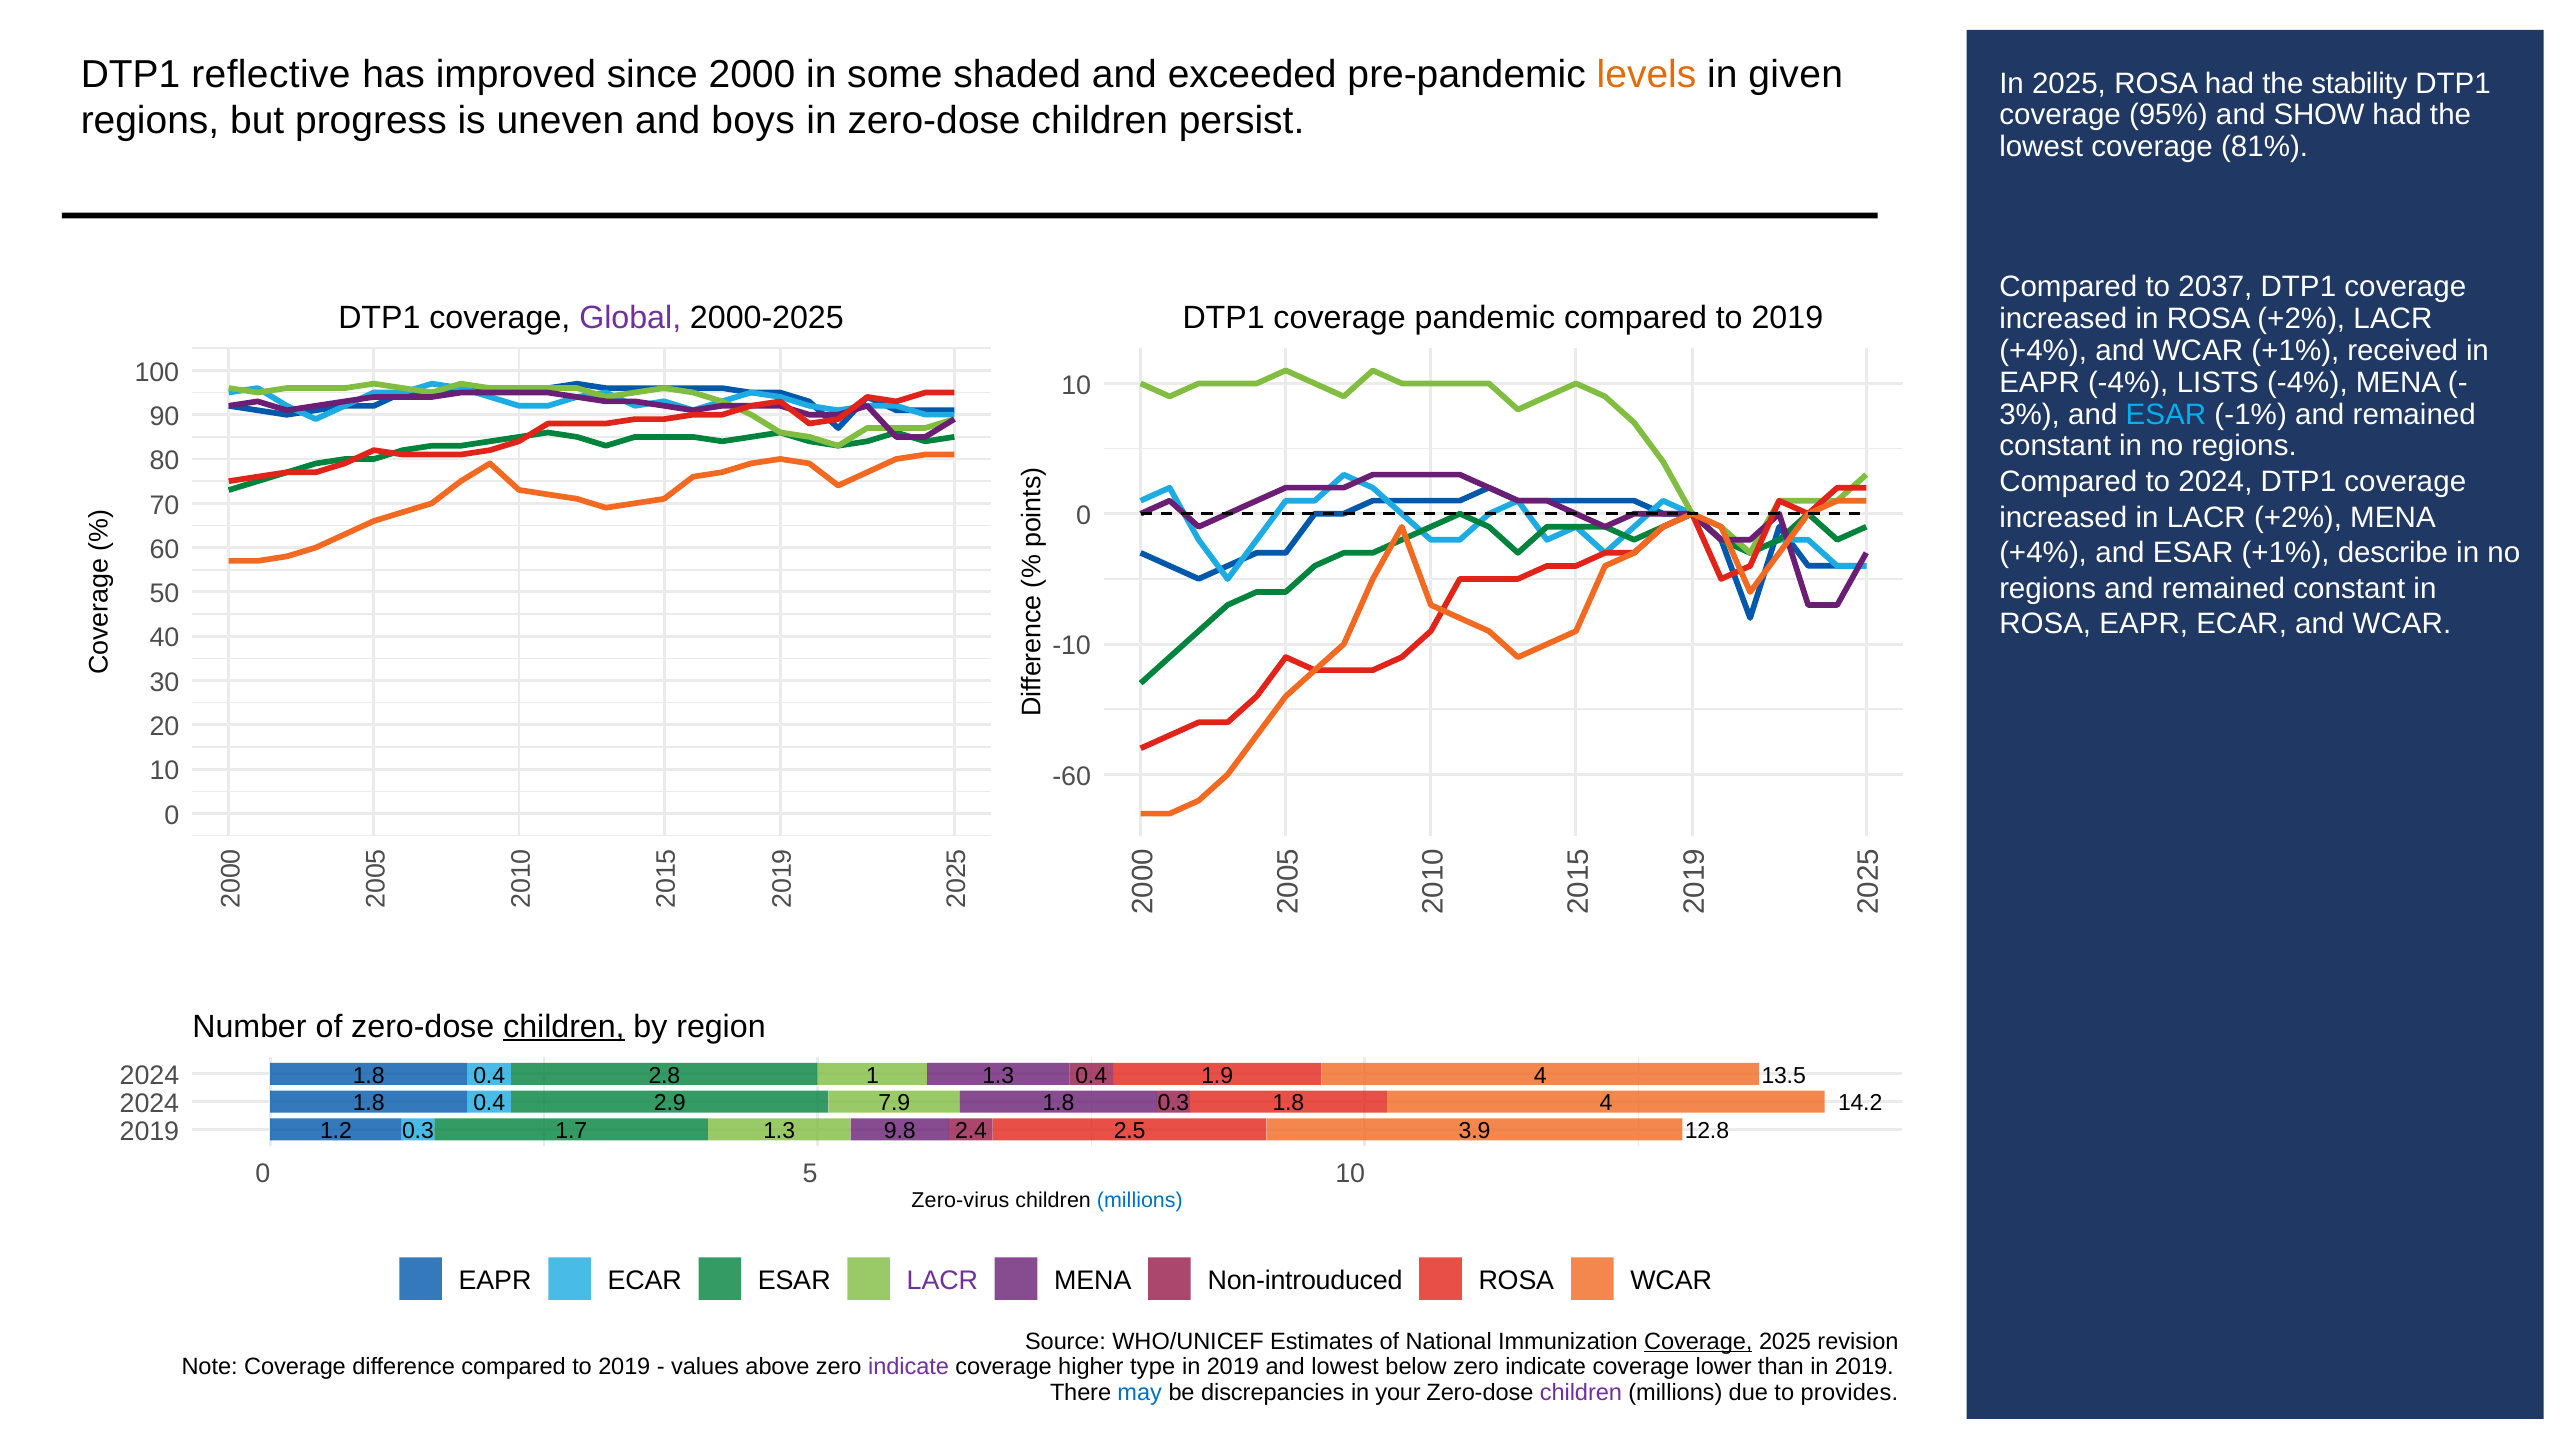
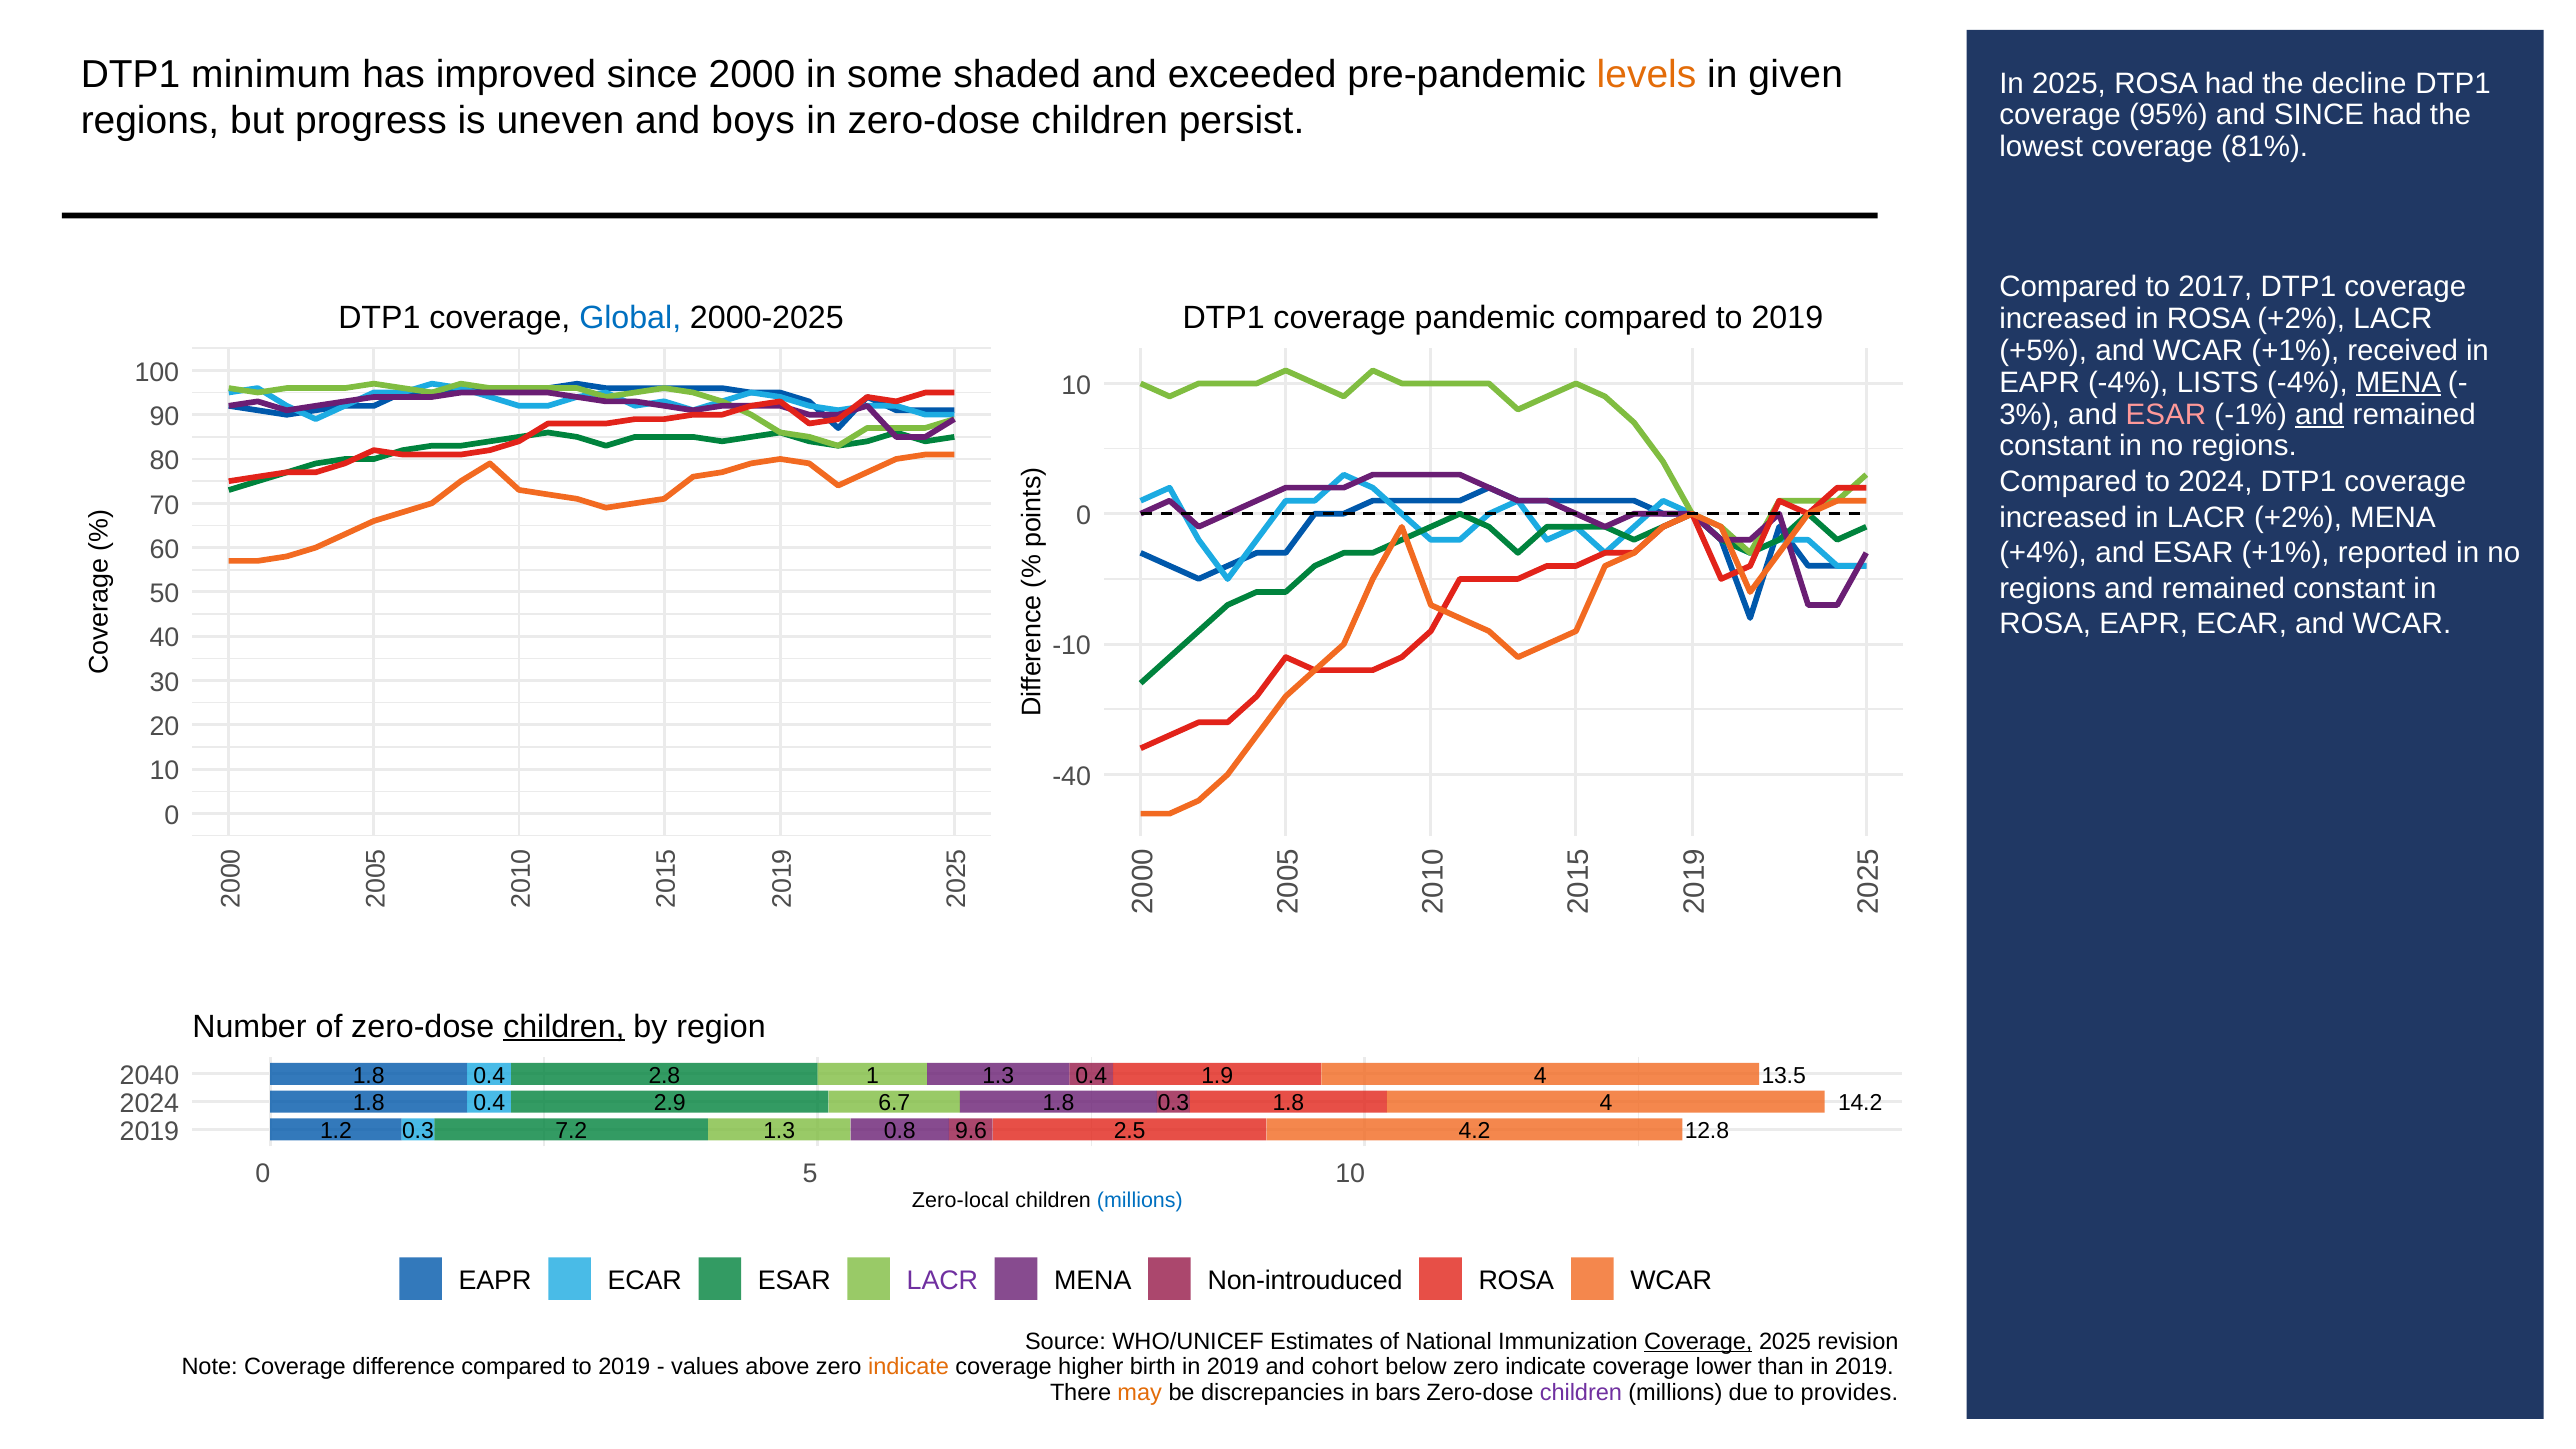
reflective: reflective -> minimum
stability: stability -> decline
and SHOW: SHOW -> SINCE
2037: 2037 -> 2017
Global colour: purple -> blue
+4% at (2043, 351): +4% -> +5%
MENA at (2398, 382) underline: none -> present
ESAR at (2166, 414) colour: light blue -> pink
and at (2320, 414) underline: none -> present
describe: describe -> reported
-60: -60 -> -40
2024 at (149, 1076): 2024 -> 2040
7.9: 7.9 -> 6.7
1.7: 1.7 -> 7.2
9.8: 9.8 -> 0.8
2.4: 2.4 -> 9.6
3.9: 3.9 -> 4.2
Zero-virus: Zero-virus -> Zero-local
indicate at (909, 1367) colour: purple -> orange
type: type -> birth
and lowest: lowest -> cohort
may colour: blue -> orange
your: your -> bars
